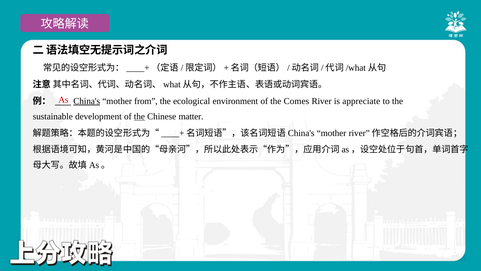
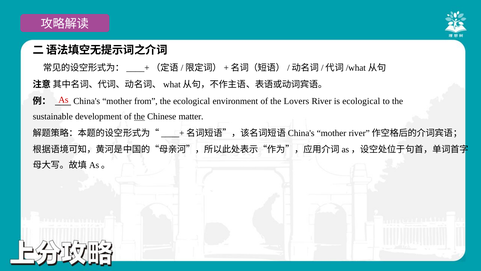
China's underline: present -> none
Comes: Comes -> Lovers
is appreciate: appreciate -> ecological
